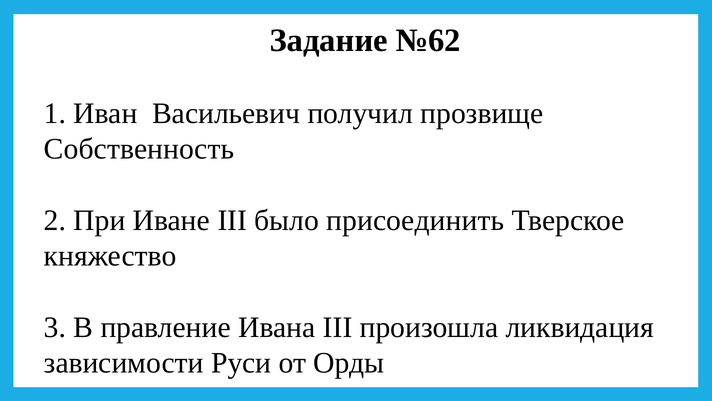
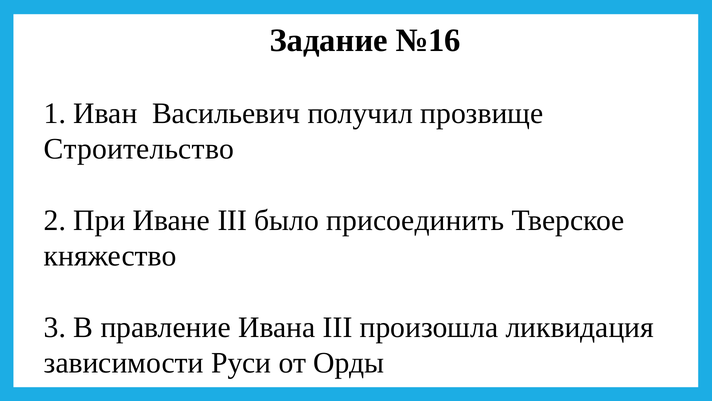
№62: №62 -> №16
Собственность: Собственность -> Строительство
